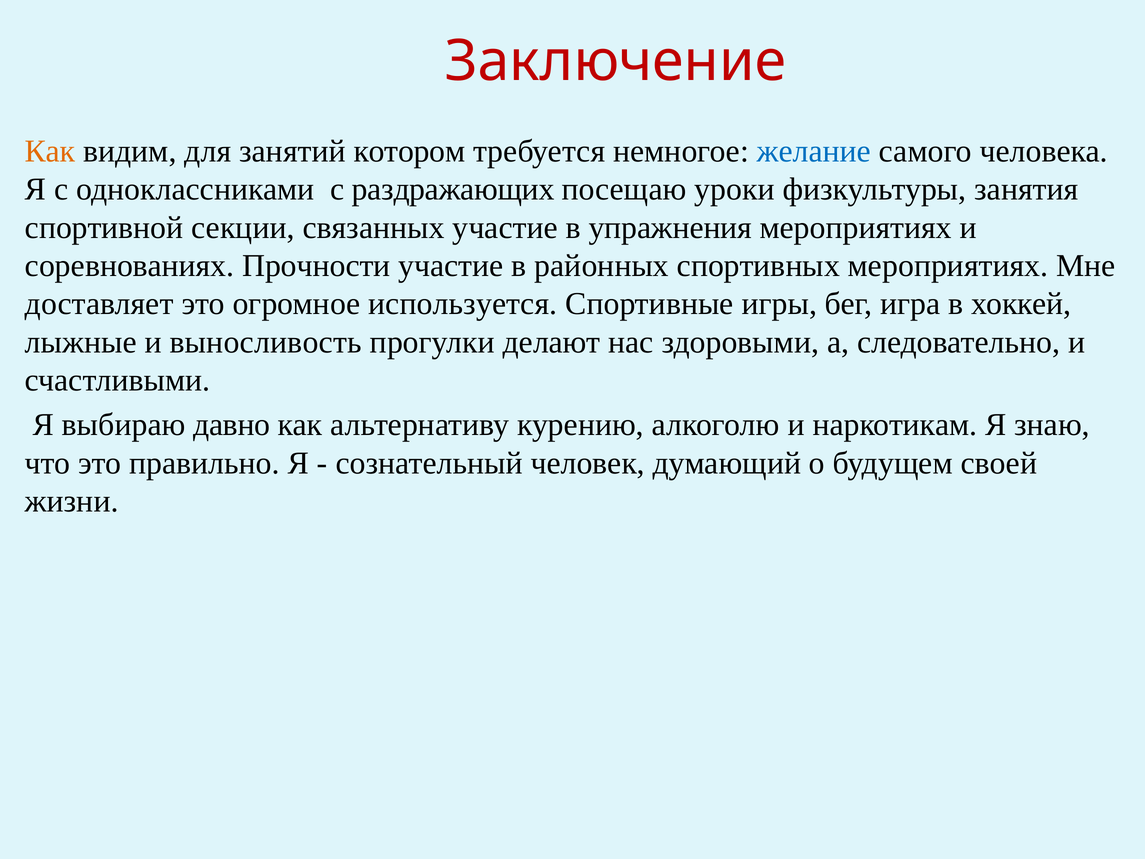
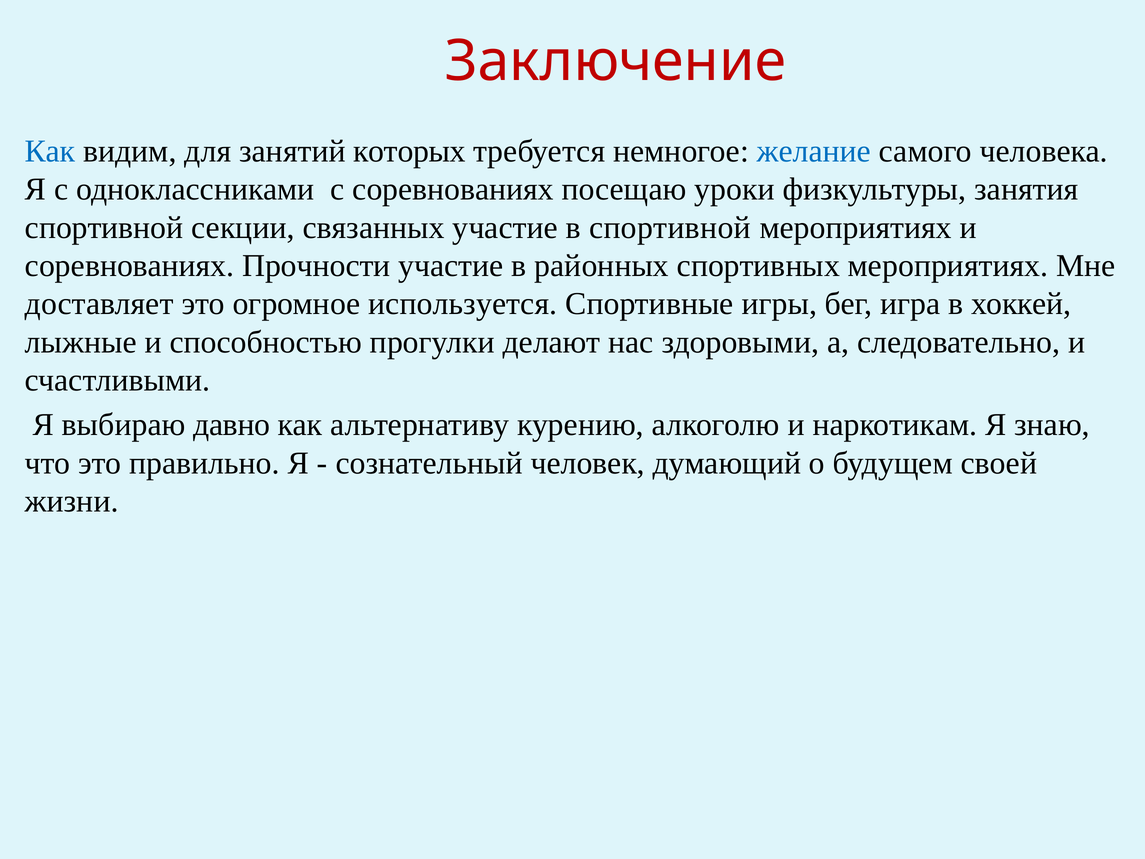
Как at (50, 151) colour: orange -> blue
котором: котором -> которых
с раздражающих: раздражающих -> соревнованиях
в упражнения: упражнения -> спортивной
выносливость: выносливость -> способностью
